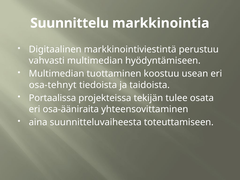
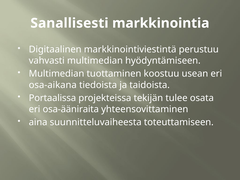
Suunnittelu: Suunnittelu -> Sanallisesti
osa-tehnyt: osa-tehnyt -> osa-aikana
